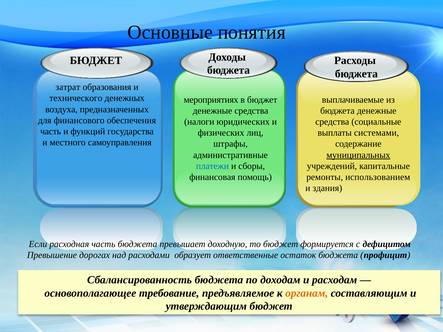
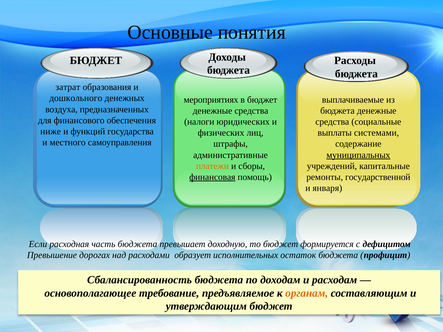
технического: технического -> дошкольного
часть at (51, 132): часть -> ниже
платежи colour: blue -> orange
финансовая underline: none -> present
использованием: использованием -> государственной
здания: здания -> января
ответственные: ответственные -> исполнительных
